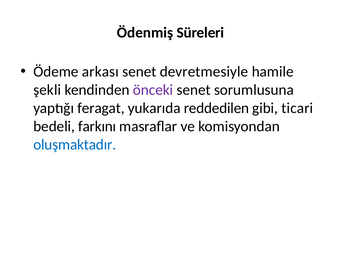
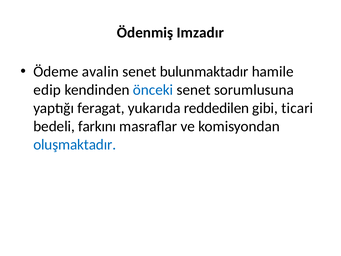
Süreleri: Süreleri -> Imzadır
arkası: arkası -> avalin
devretmesiyle: devretmesiyle -> bulunmaktadır
şekli: şekli -> edip
önceki colour: purple -> blue
